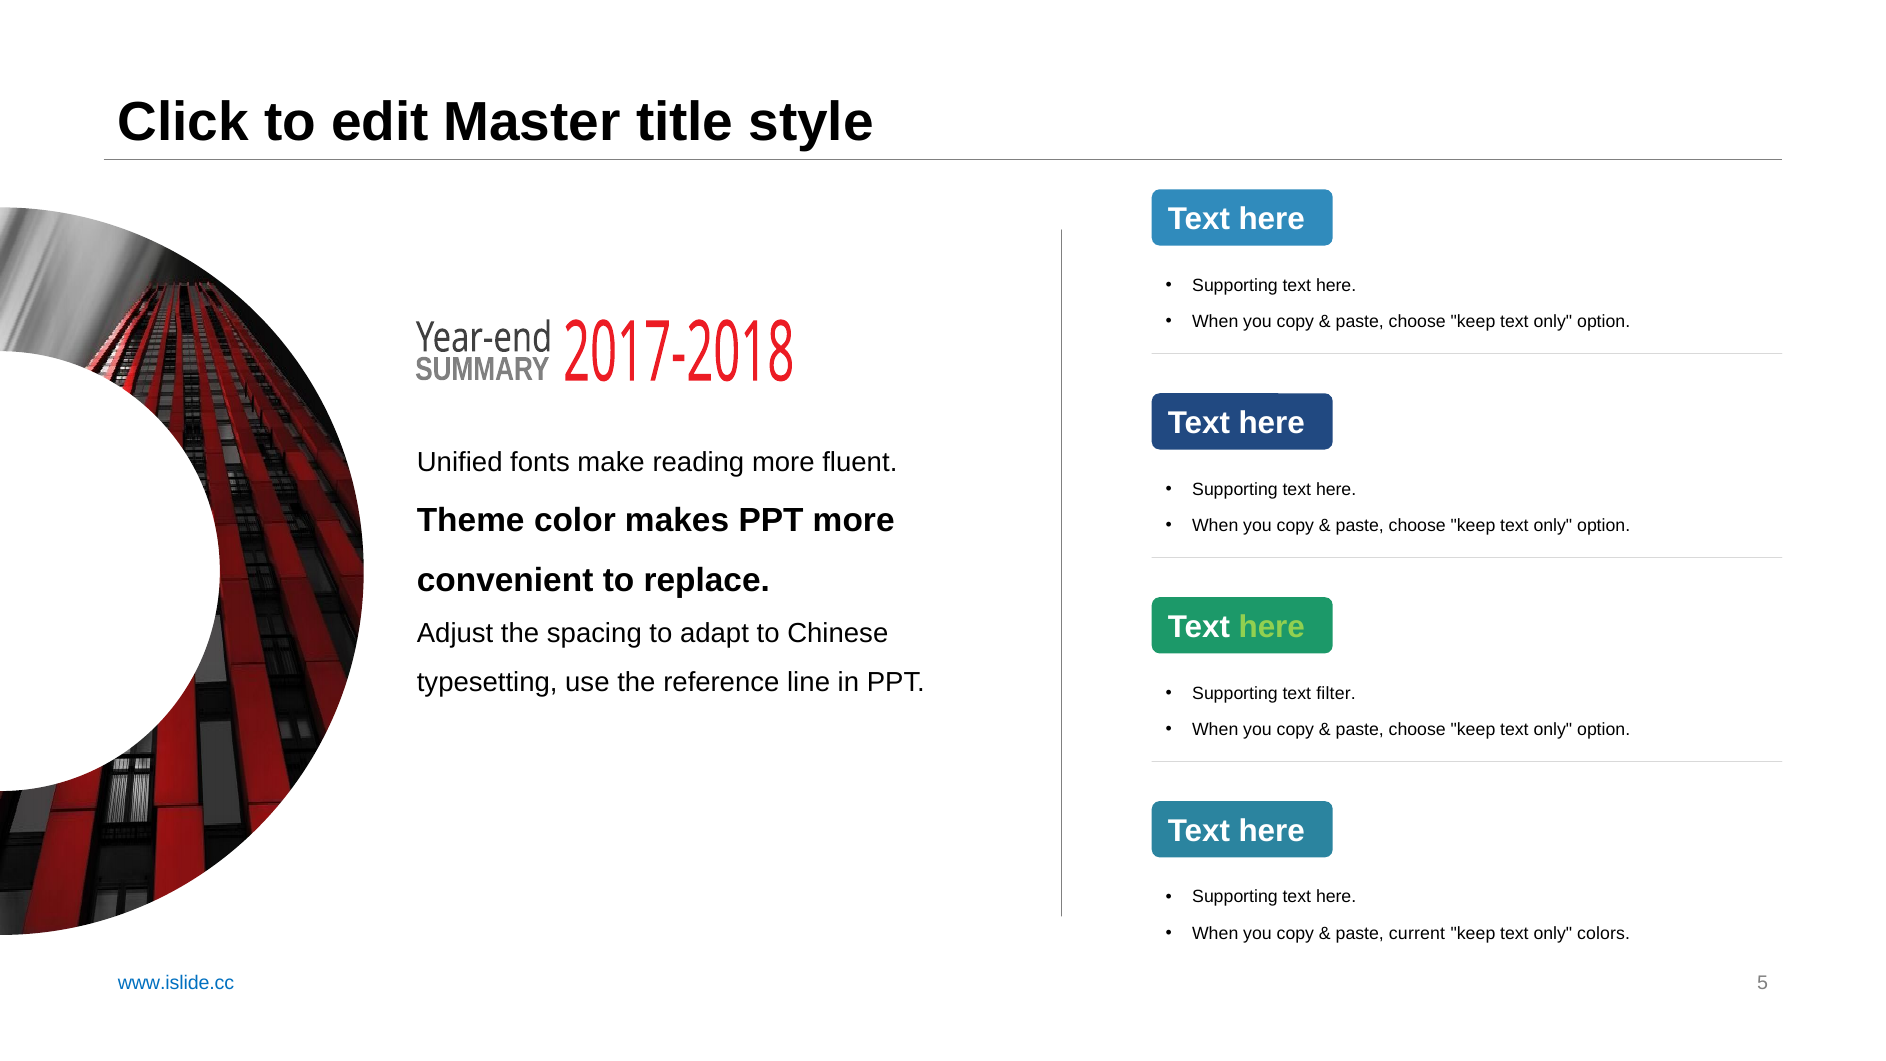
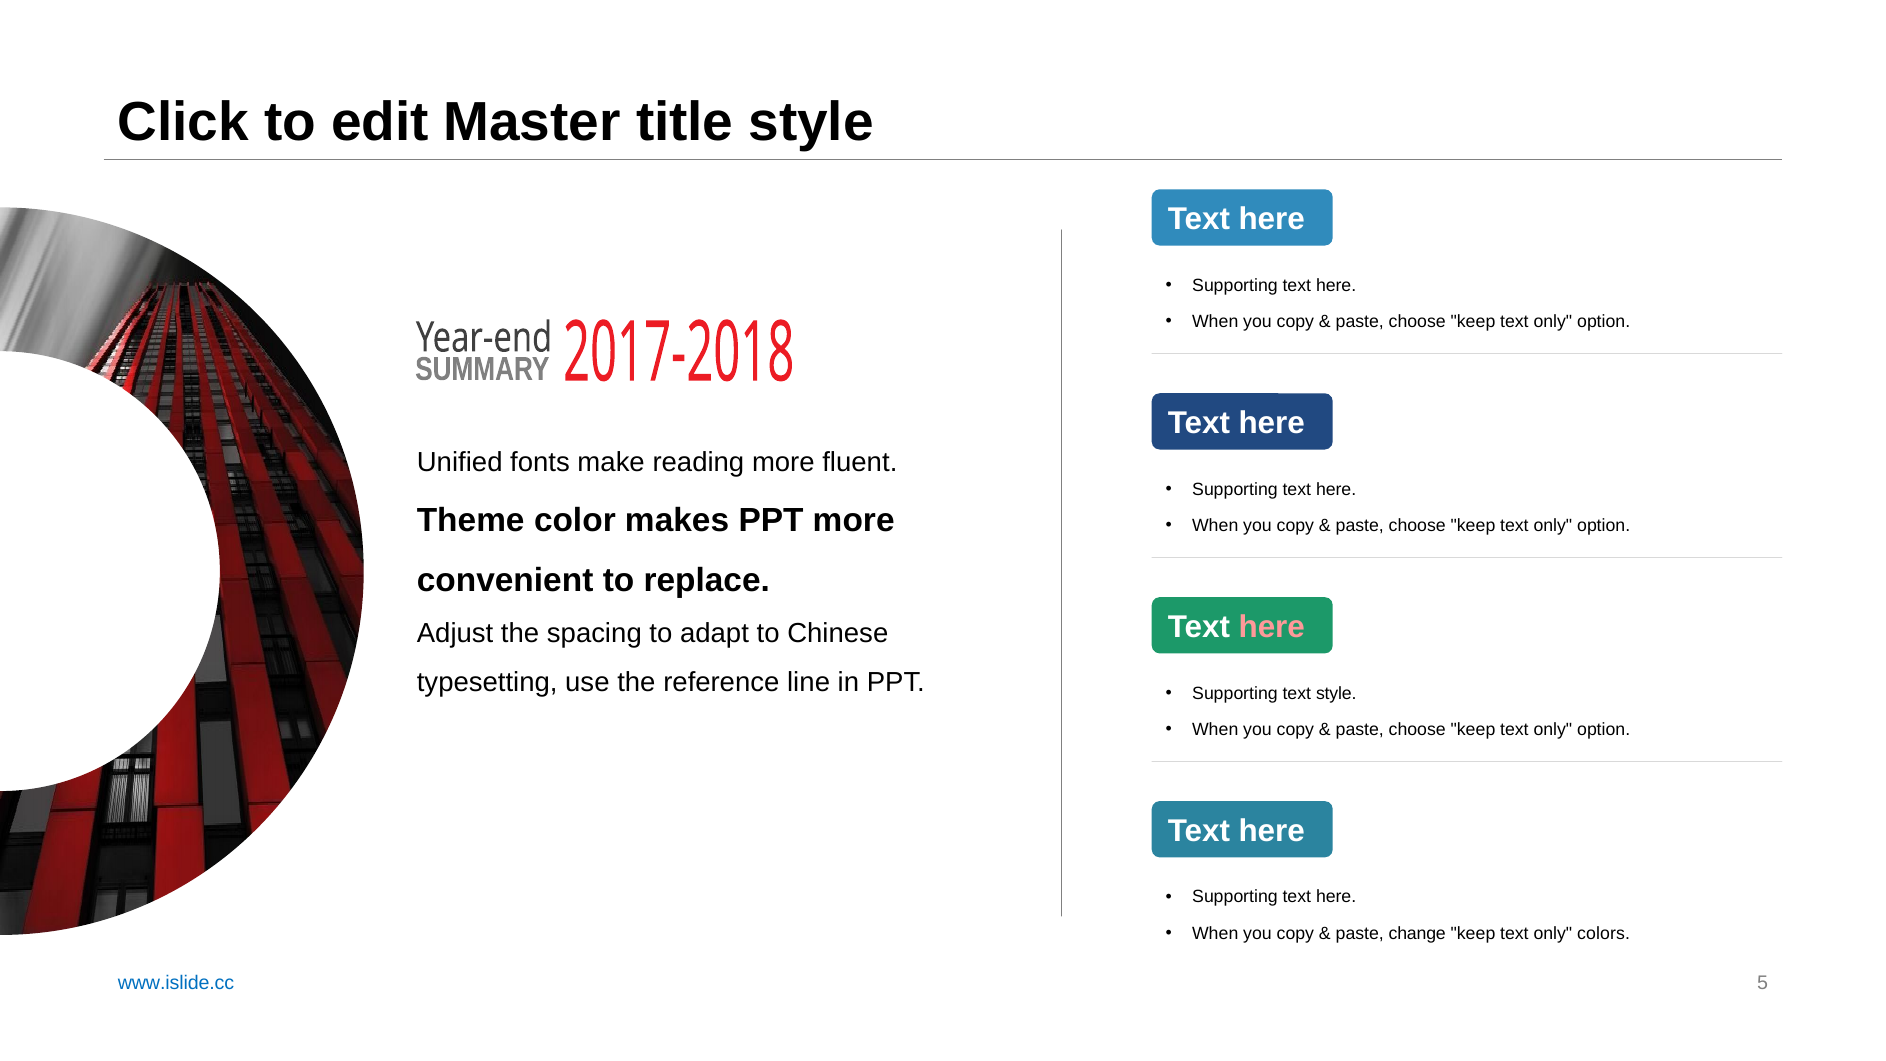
here at (1272, 627) colour: light green -> pink
text filter: filter -> style
current: current -> change
